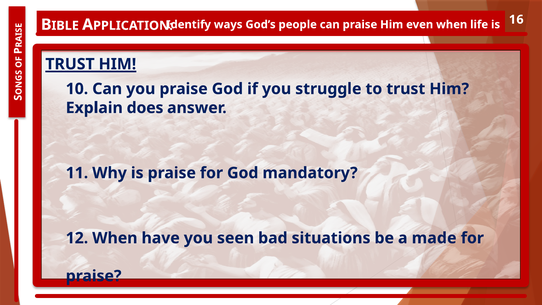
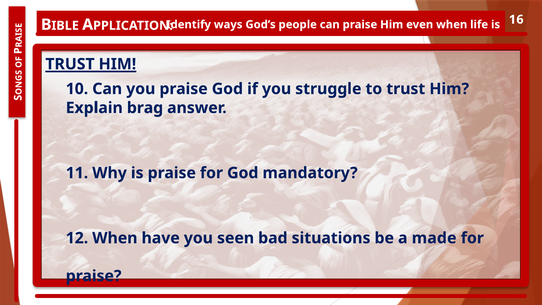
does: does -> brag
